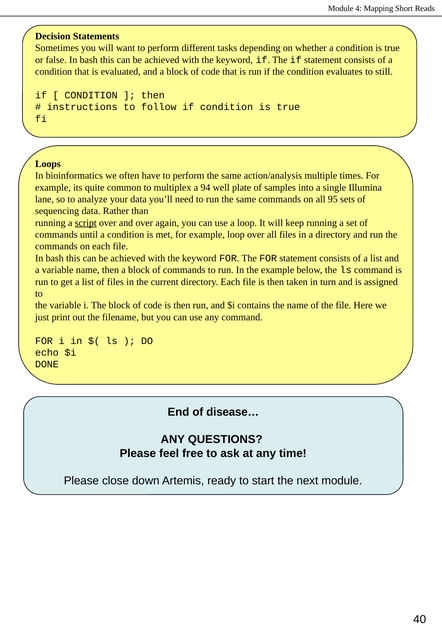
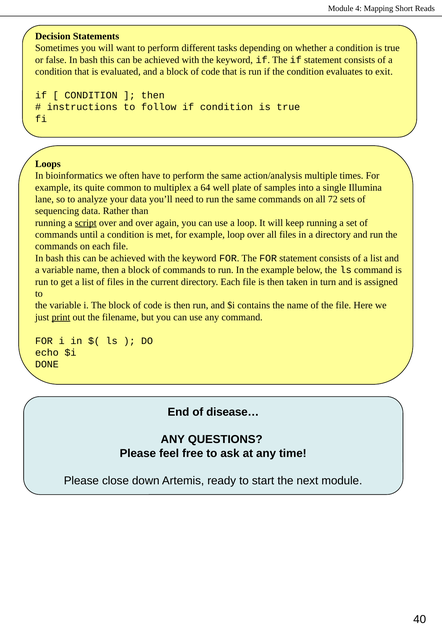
still: still -> exit
94: 94 -> 64
95: 95 -> 72
print underline: none -> present
